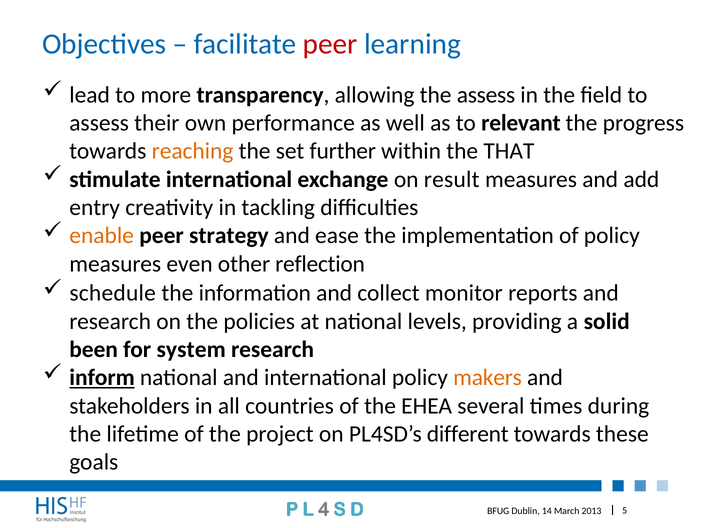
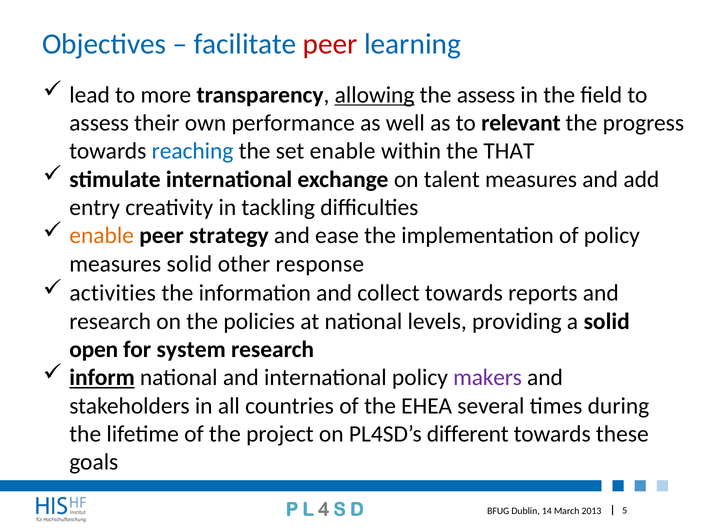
allowing underline: none -> present
reaching colour: orange -> blue
set further: further -> enable
result: result -> talent
measures even: even -> solid
reflection: reflection -> response
schedule: schedule -> activities
collect monitor: monitor -> towards
been: been -> open
makers colour: orange -> purple
